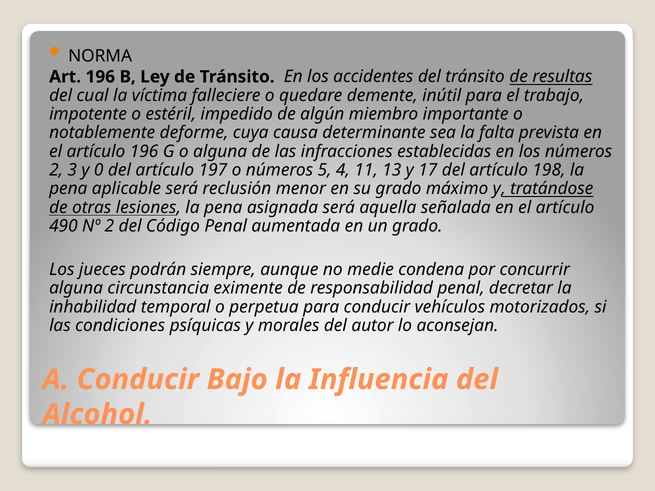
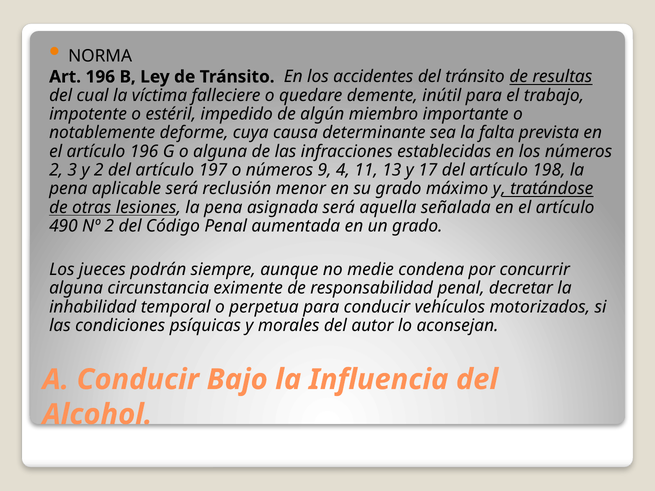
y 0: 0 -> 2
5: 5 -> 9
